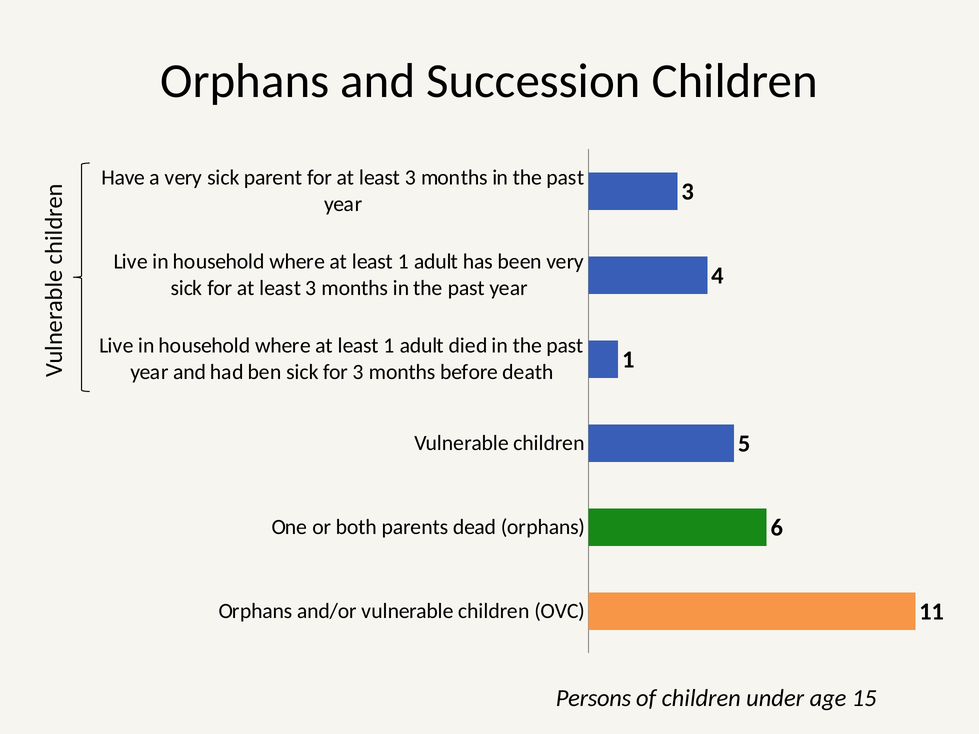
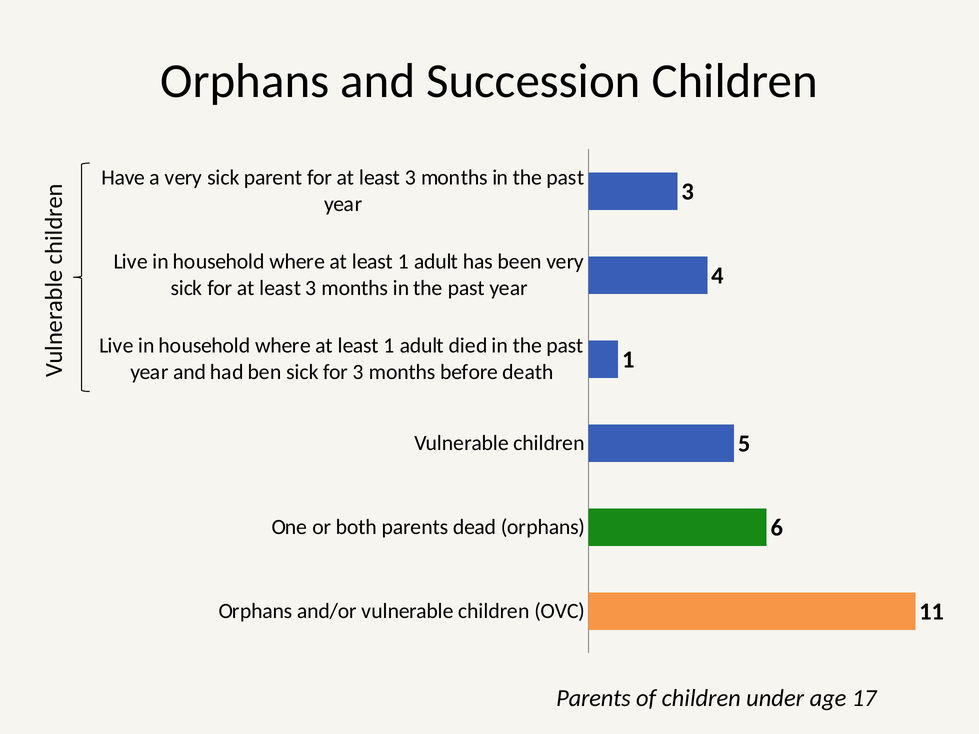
Persons at (594, 698): Persons -> Parents
15: 15 -> 17
